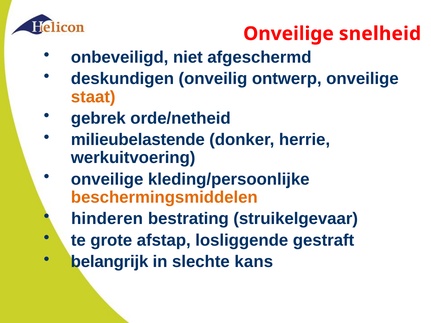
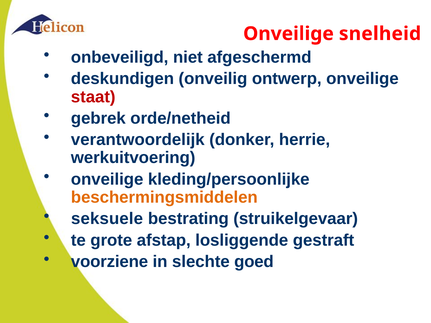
staat colour: orange -> red
milieubelastende: milieubelastende -> verantwoordelijk
hinderen: hinderen -> seksuele
belangrijk: belangrijk -> voorziene
kans: kans -> goed
